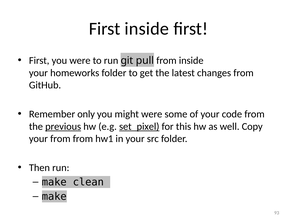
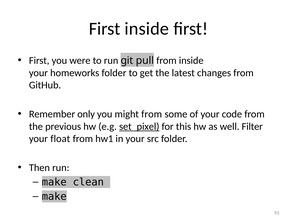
might were: were -> from
previous underline: present -> none
Copy: Copy -> Filter
your from: from -> float
